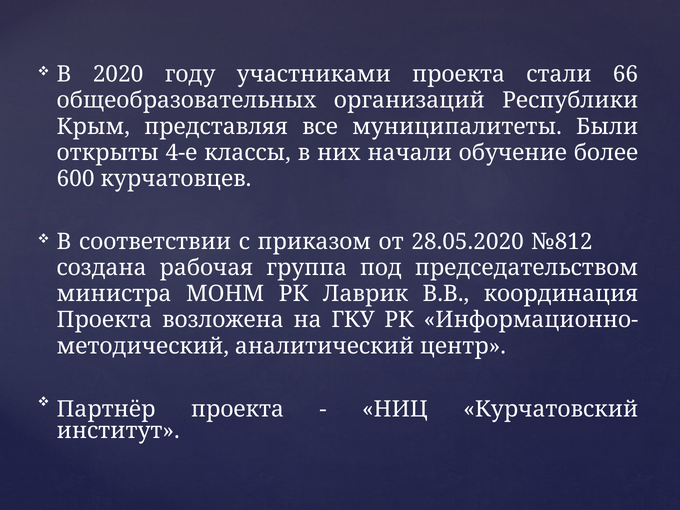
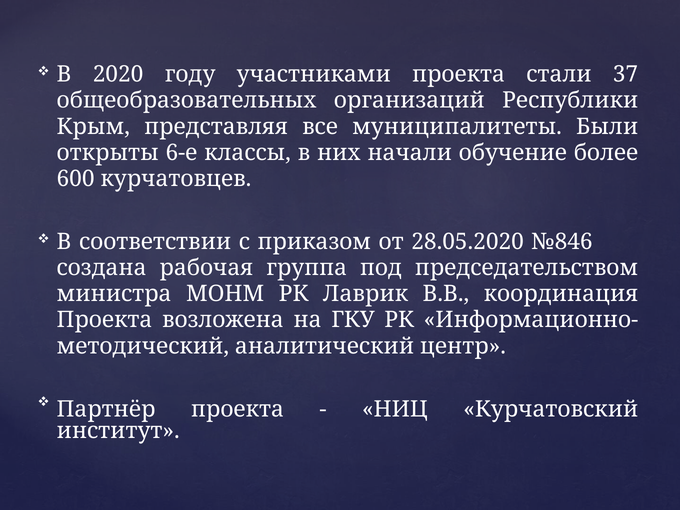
66: 66 -> 37
4-е: 4-е -> 6-е
№812: №812 -> №846
